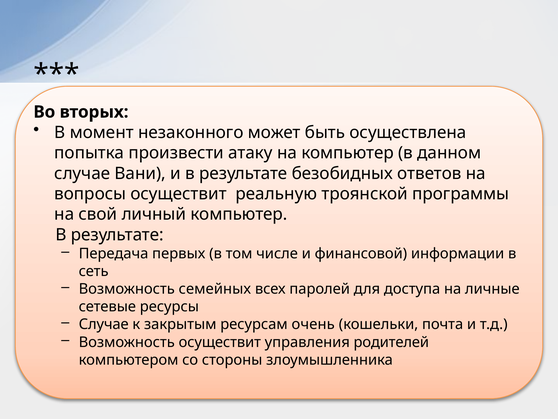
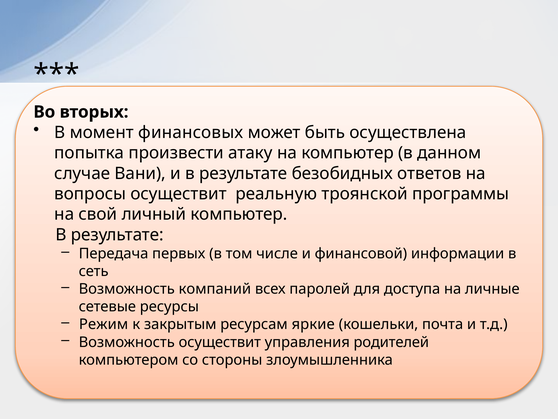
незаконного: незаконного -> финансовых
семейных: семейных -> компаний
Случае at (104, 324): Случае -> Режим
очень: очень -> яркие
